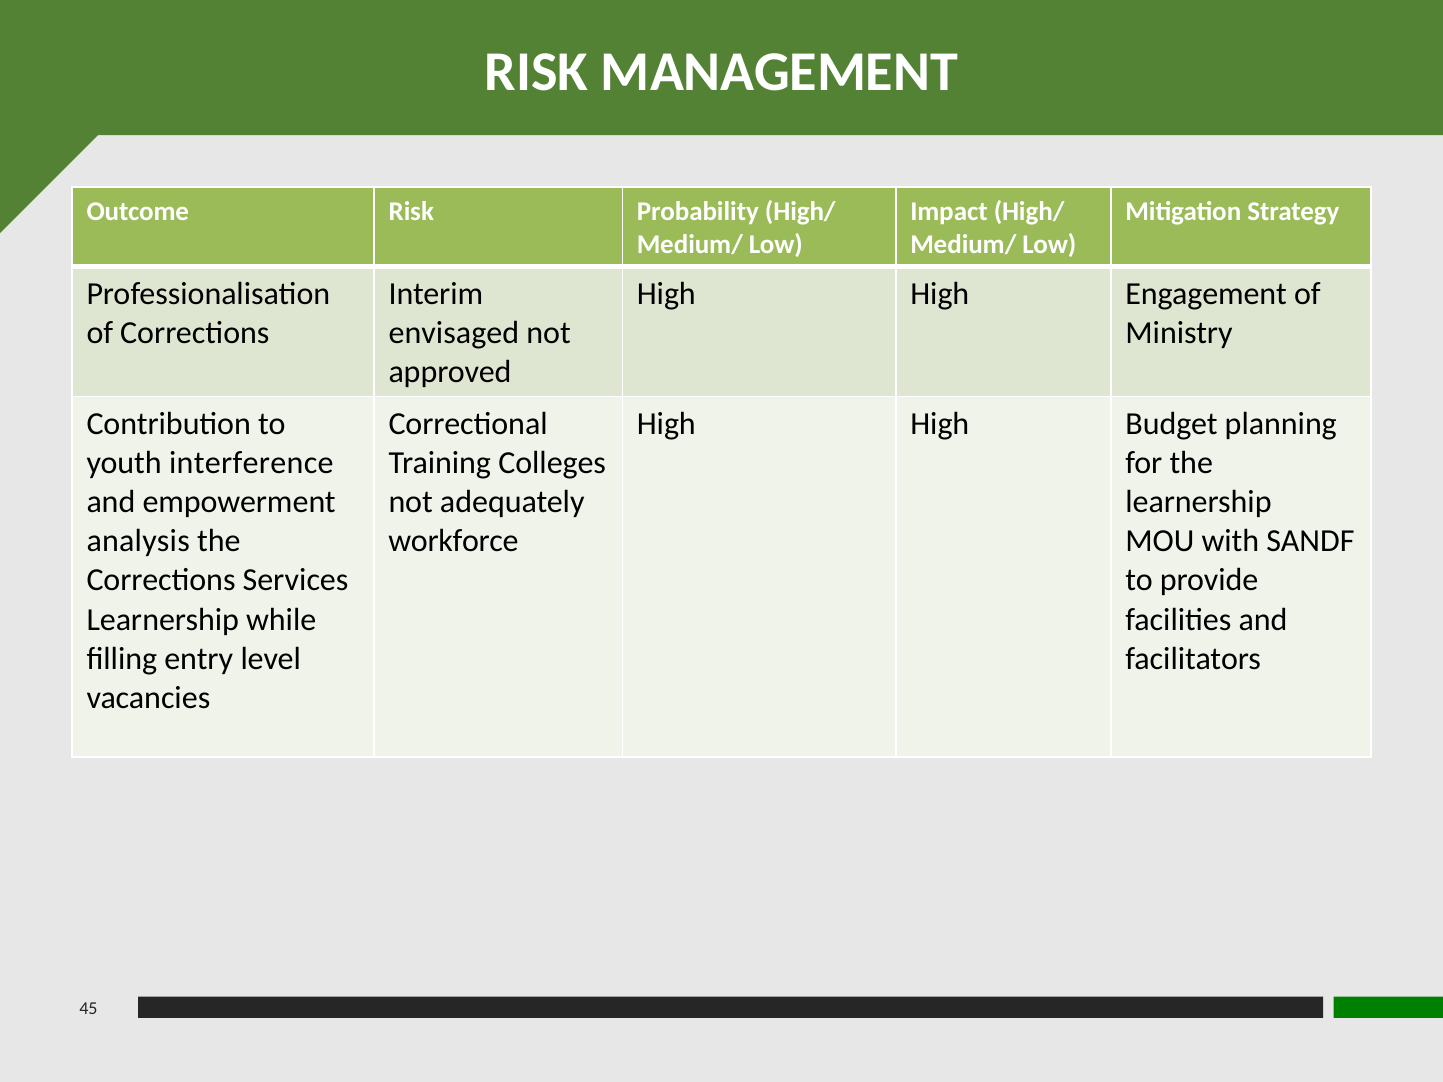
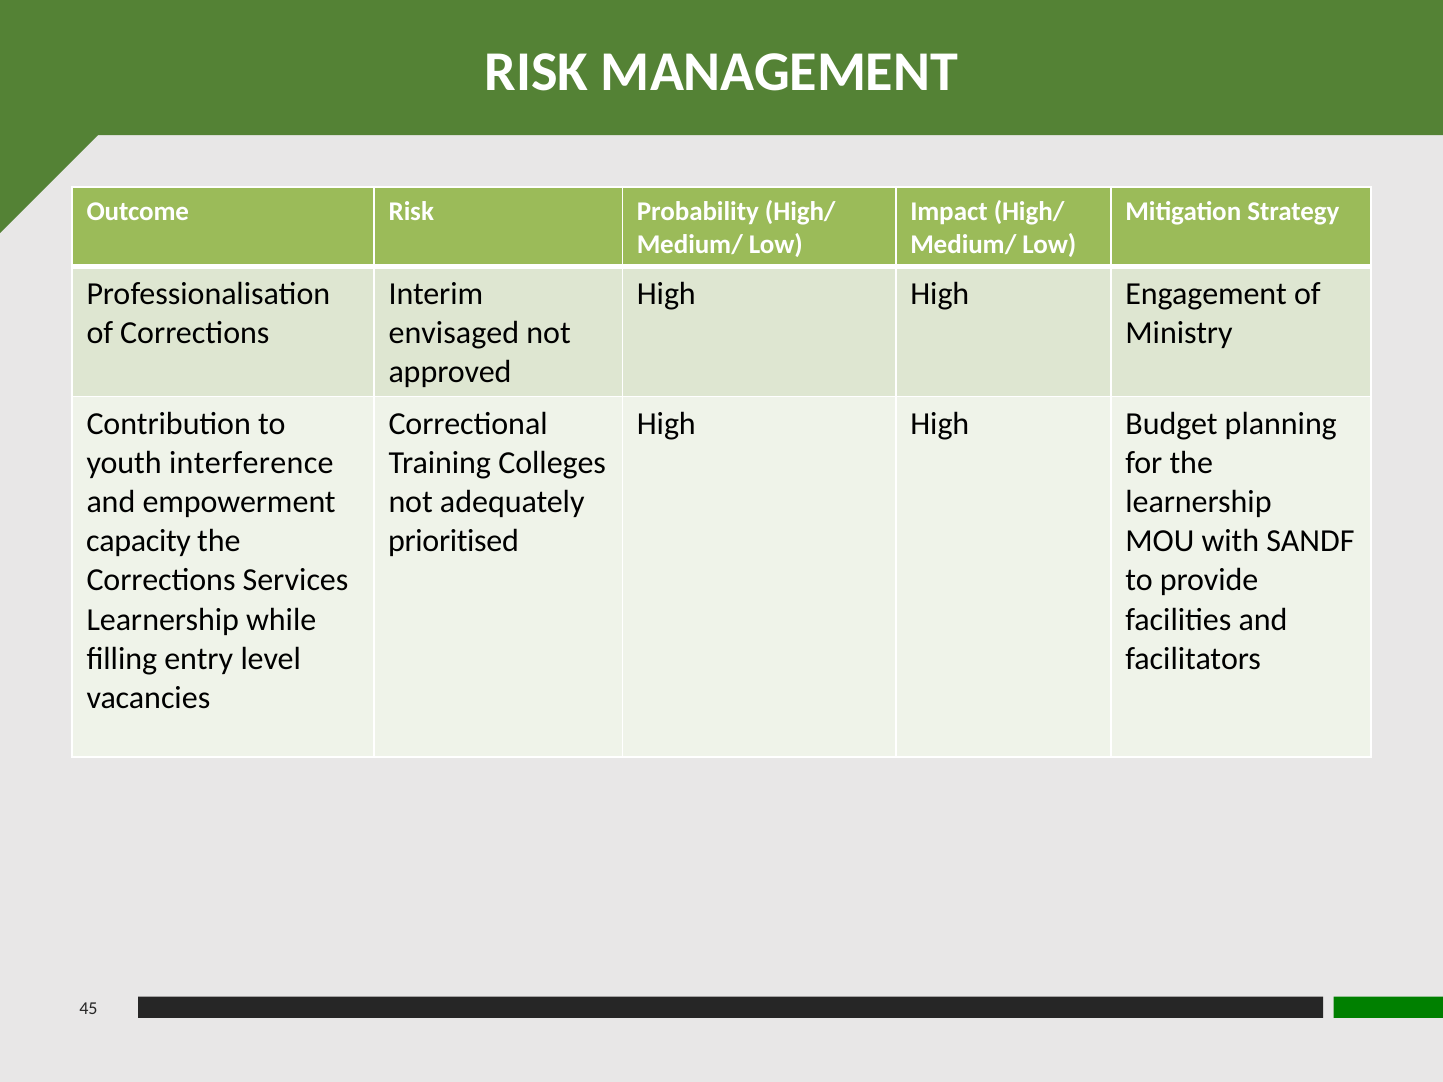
analysis: analysis -> capacity
workforce: workforce -> prioritised
